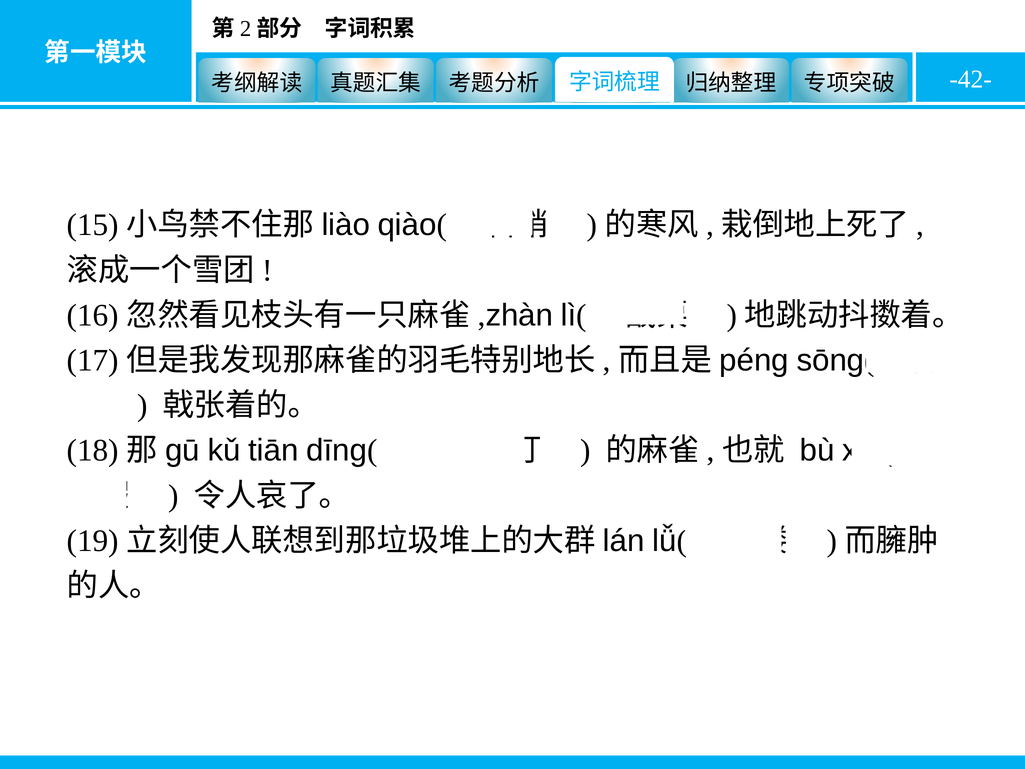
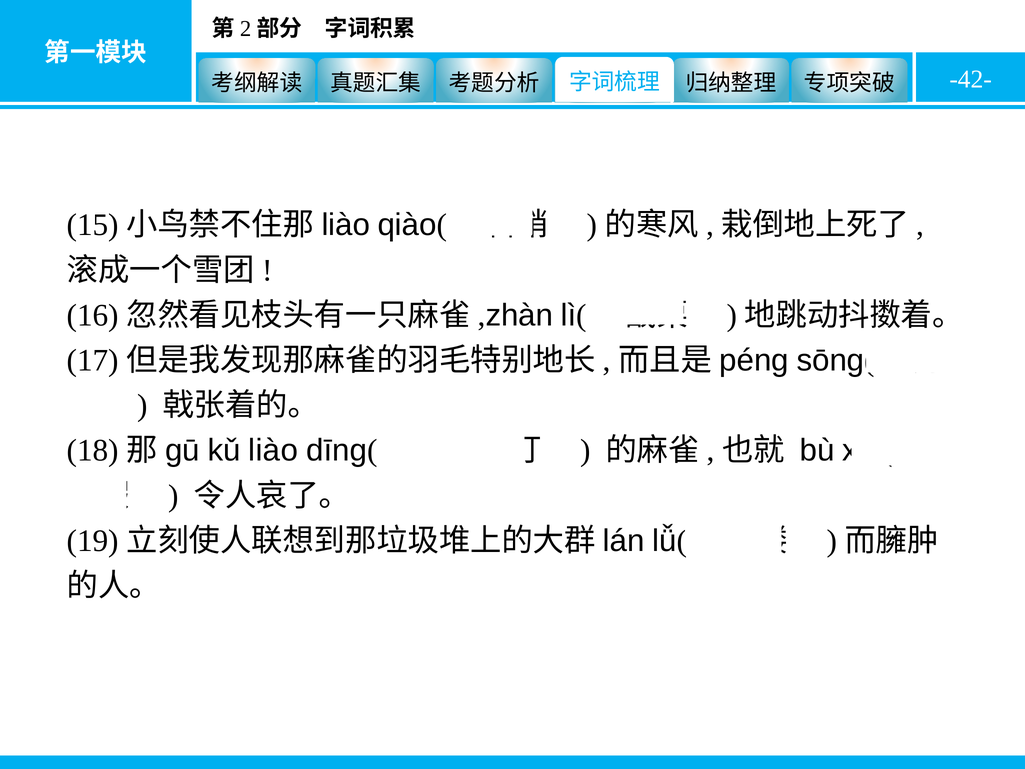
tiān: tiān -> liào
